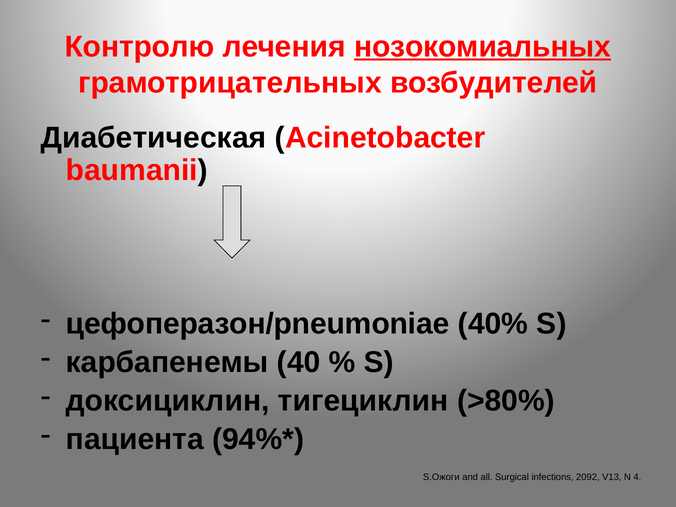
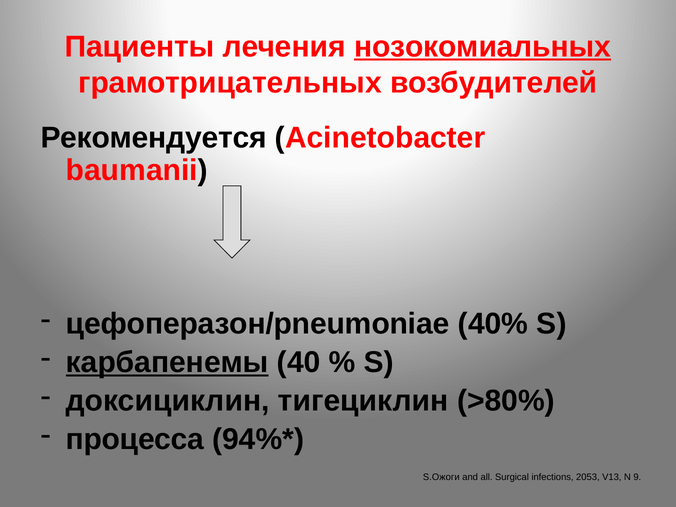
Контролю: Контролю -> Пациенты
Диабетическая: Диабетическая -> Рекомендуется
карбапенемы underline: none -> present
пациента: пациента -> процесса
2092: 2092 -> 2053
4: 4 -> 9
